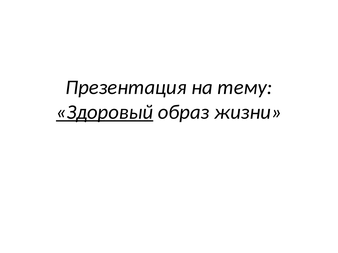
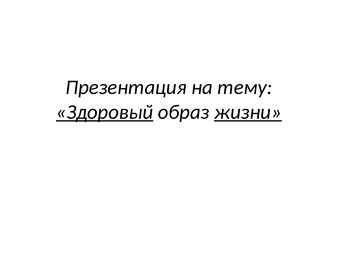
жизни underline: none -> present
